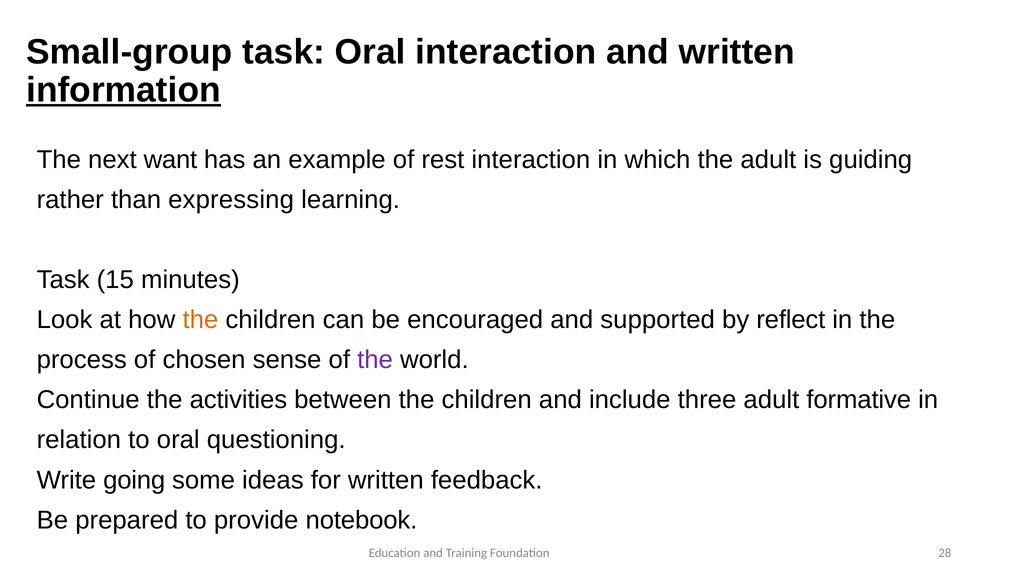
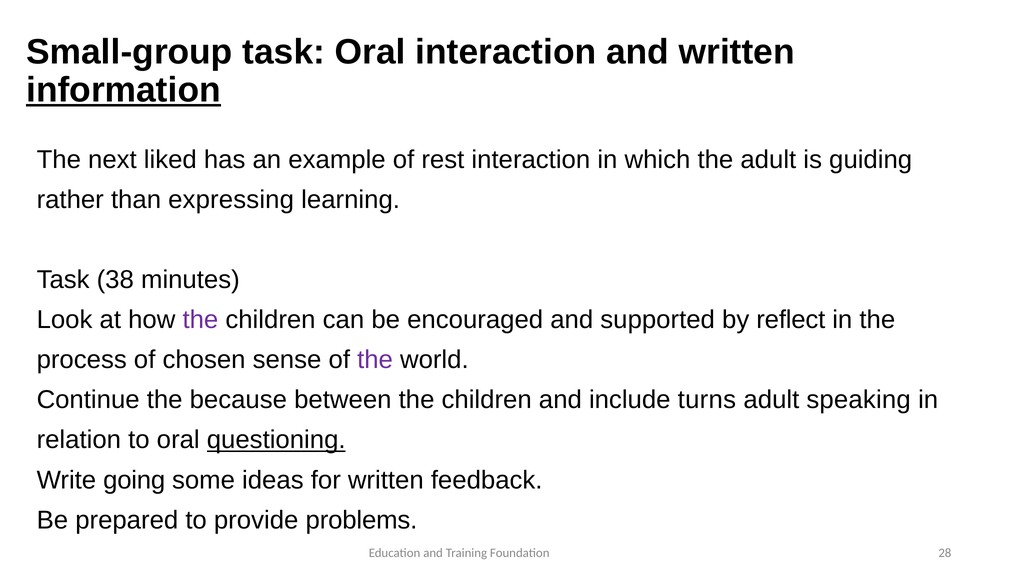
want: want -> liked
15: 15 -> 38
the at (200, 320) colour: orange -> purple
activities: activities -> because
three: three -> turns
formative: formative -> speaking
questioning underline: none -> present
notebook: notebook -> problems
